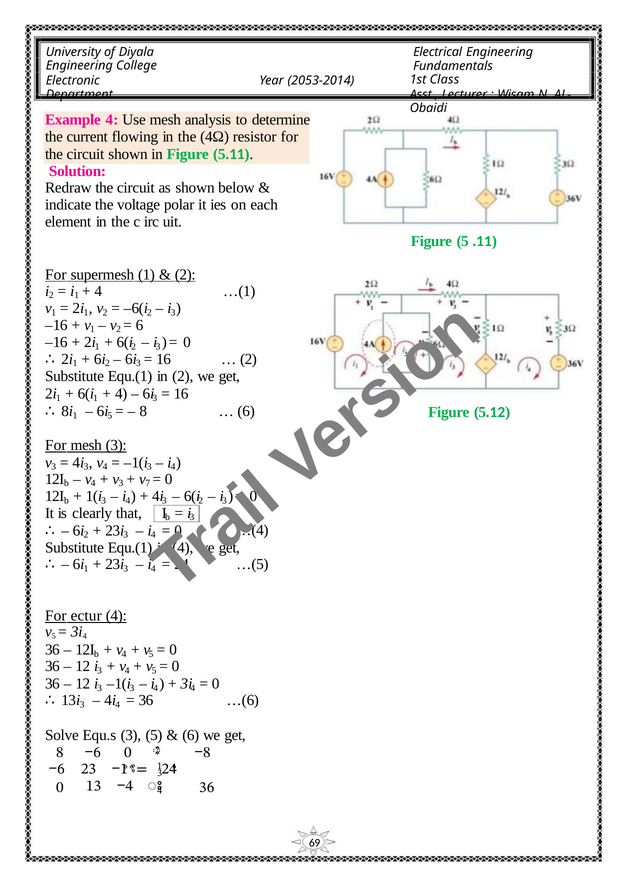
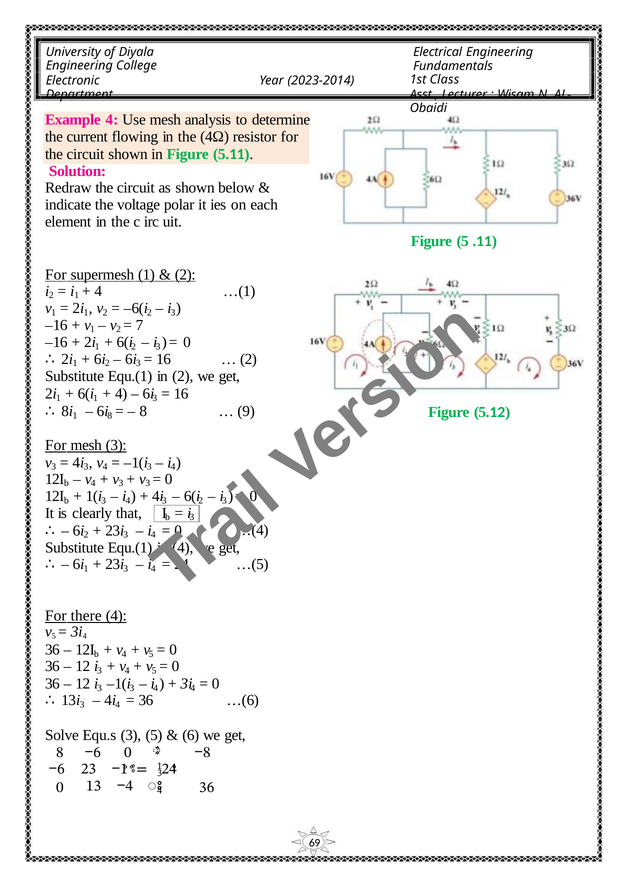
2053-2014: 2053-2014 -> 2023-2014
6 at (140, 325): 6 -> 7
6 at (246, 411): 6 -> 9
1 5: 5 -> 8
4 3 7: 7 -> 3
ectur: ectur -> there
